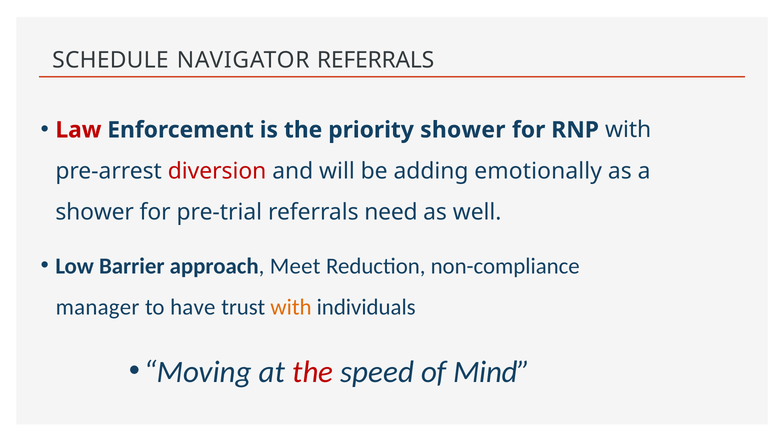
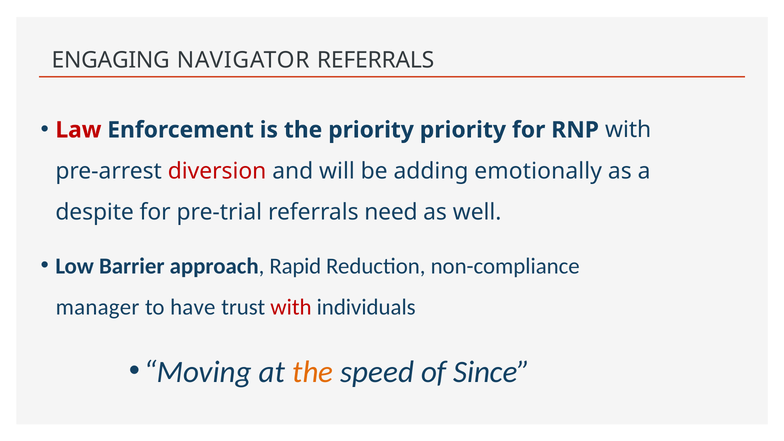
SCHEDULE: SCHEDULE -> ENGAGING
priority shower: shower -> priority
shower at (95, 212): shower -> despite
Meet: Meet -> Rapid
with at (291, 307) colour: orange -> red
the at (313, 372) colour: red -> orange
Mind: Mind -> Since
